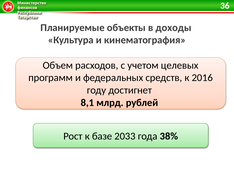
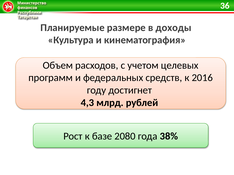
объекты: объекты -> размере
8,1: 8,1 -> 4,3
2033: 2033 -> 2080
